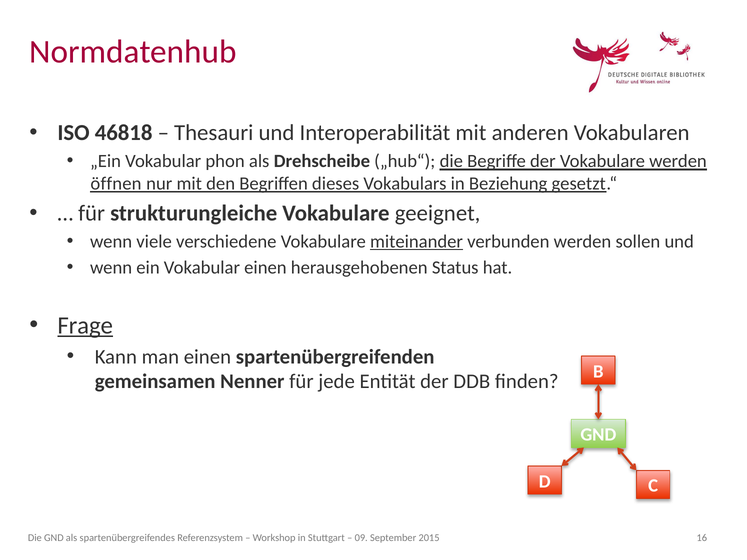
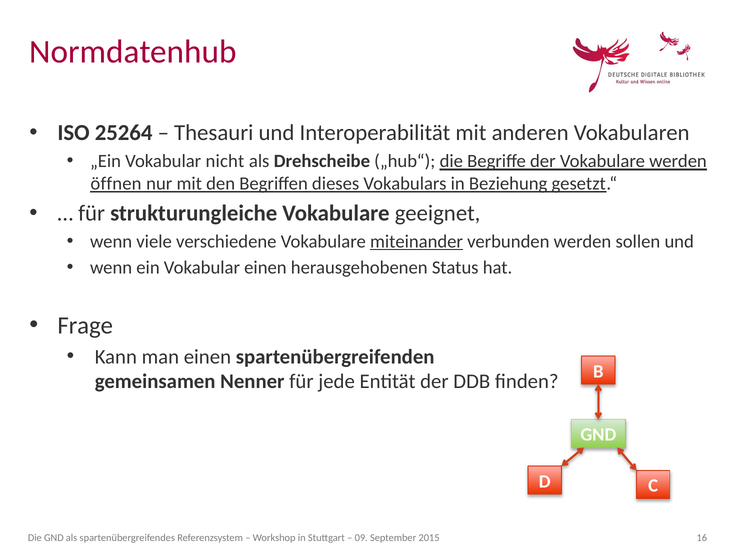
46818: 46818 -> 25264
phon: phon -> nicht
Frage underline: present -> none
